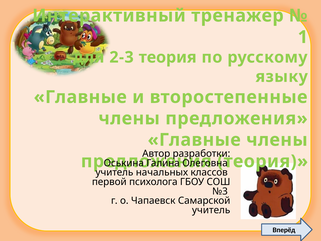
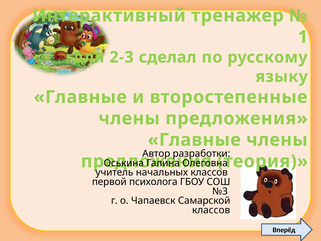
2-3 теория: теория -> сделал
учитель at (211, 210): учитель -> классов
